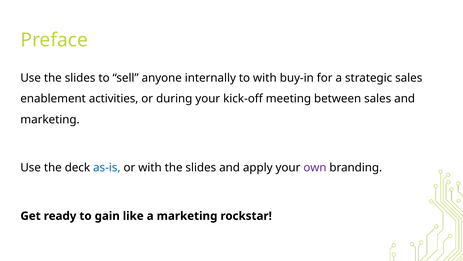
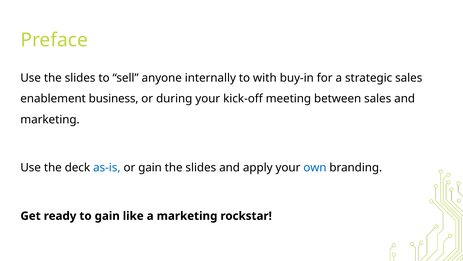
activities: activities -> business
or with: with -> gain
own colour: purple -> blue
